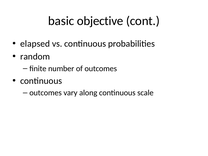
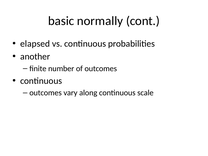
objective: objective -> normally
random: random -> another
